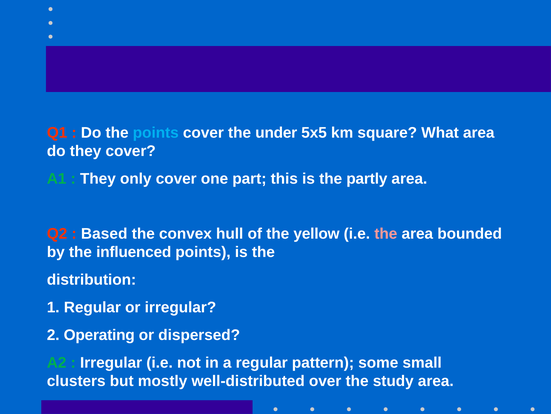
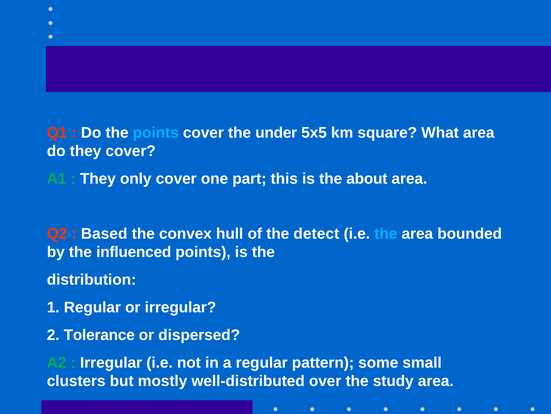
partly: partly -> about
yellow: yellow -> detect
the at (386, 233) colour: pink -> light blue
Operating: Operating -> Tolerance
